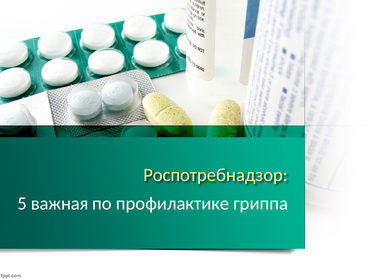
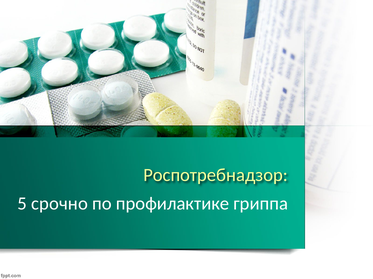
важная: важная -> срочно
